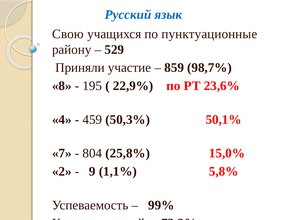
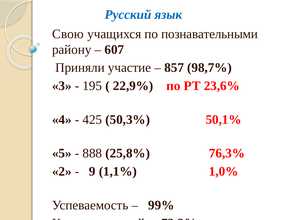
пунктуационные: пунктуационные -> познавательными
529: 529 -> 607
859: 859 -> 857
8: 8 -> 3
459: 459 -> 425
7: 7 -> 5
804: 804 -> 888
15,0%: 15,0% -> 76,3%
5,8%: 5,8% -> 1,0%
